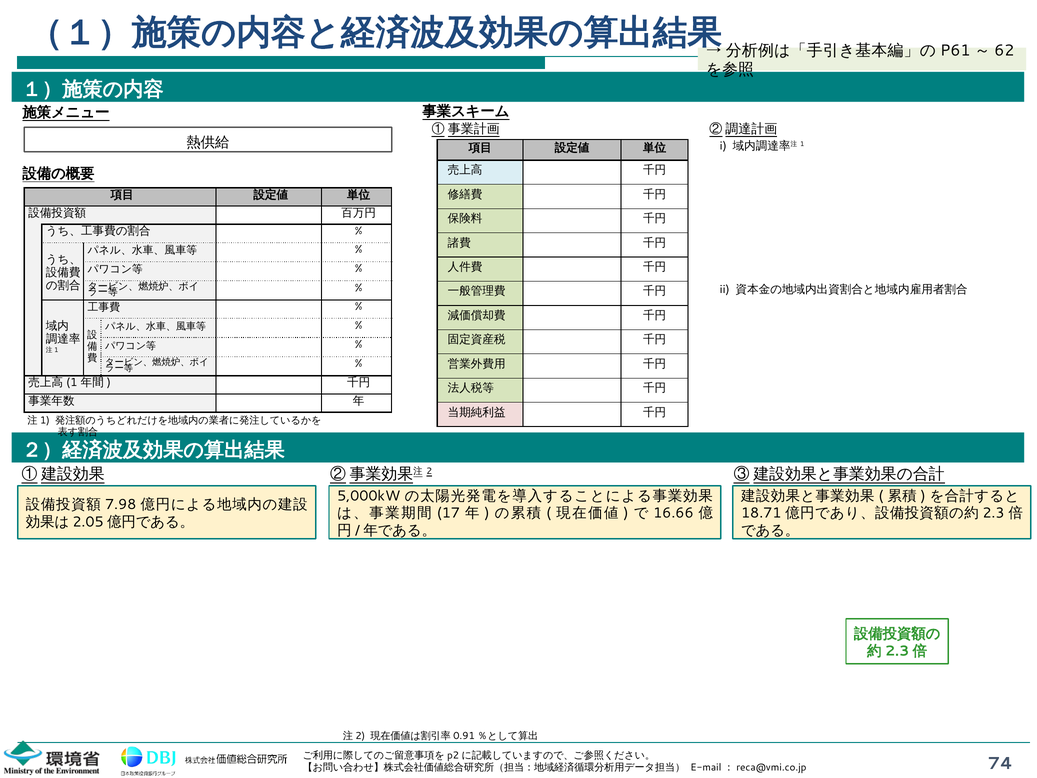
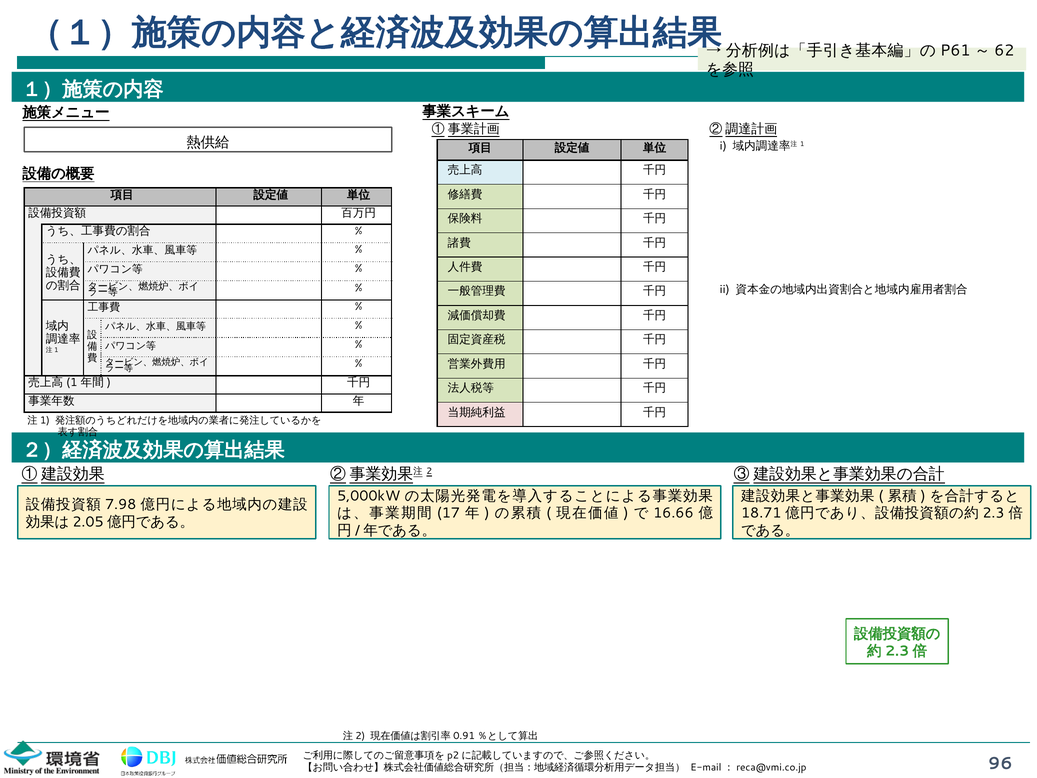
74: 74 -> 96
